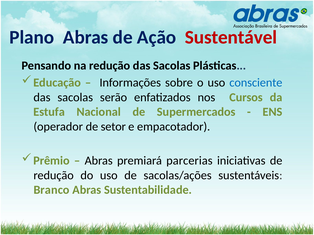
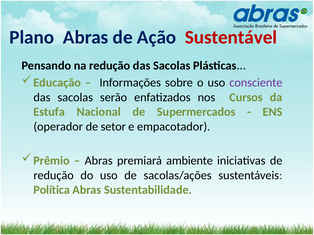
consciente colour: blue -> purple
parcerias: parcerias -> ambiente
Branco: Branco -> Política
